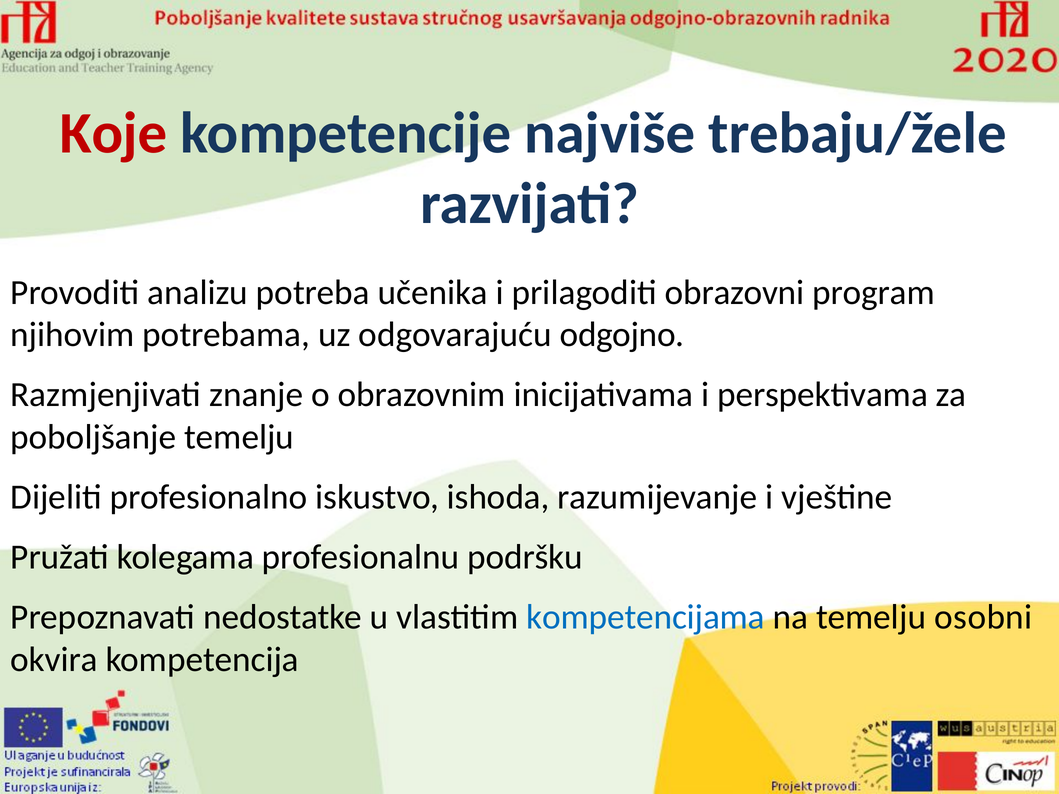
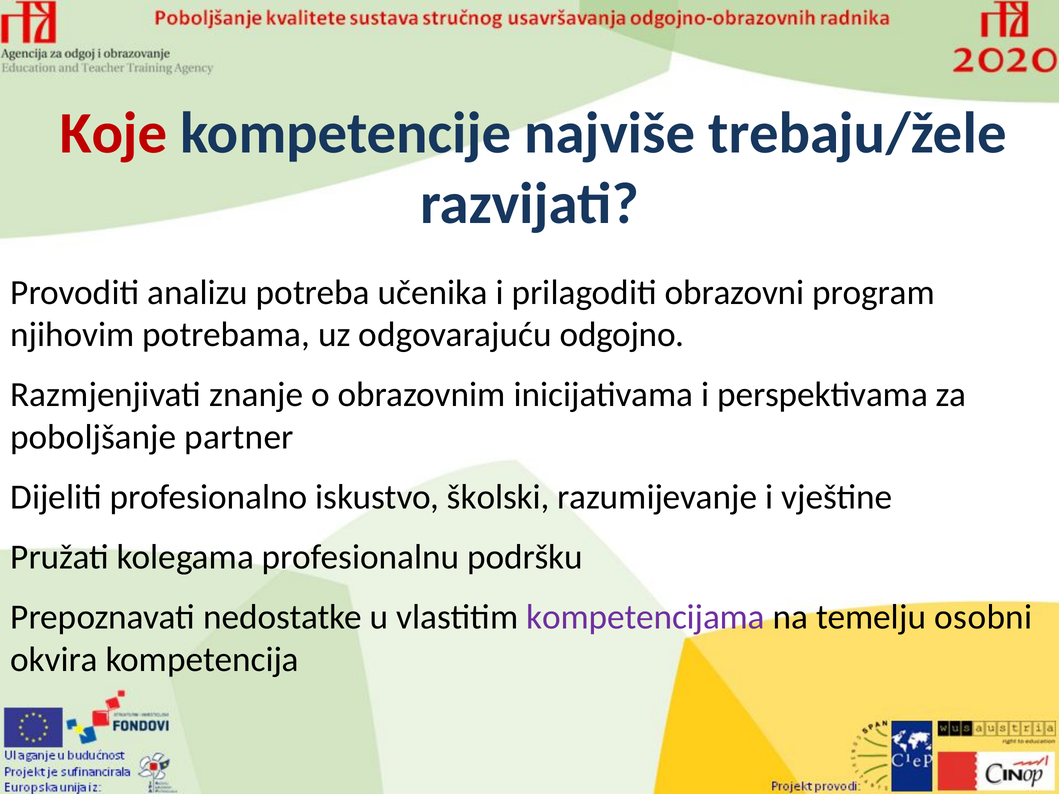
poboljšanje temelju: temelju -> partner
ishoda: ishoda -> školski
kompetencijama colour: blue -> purple
